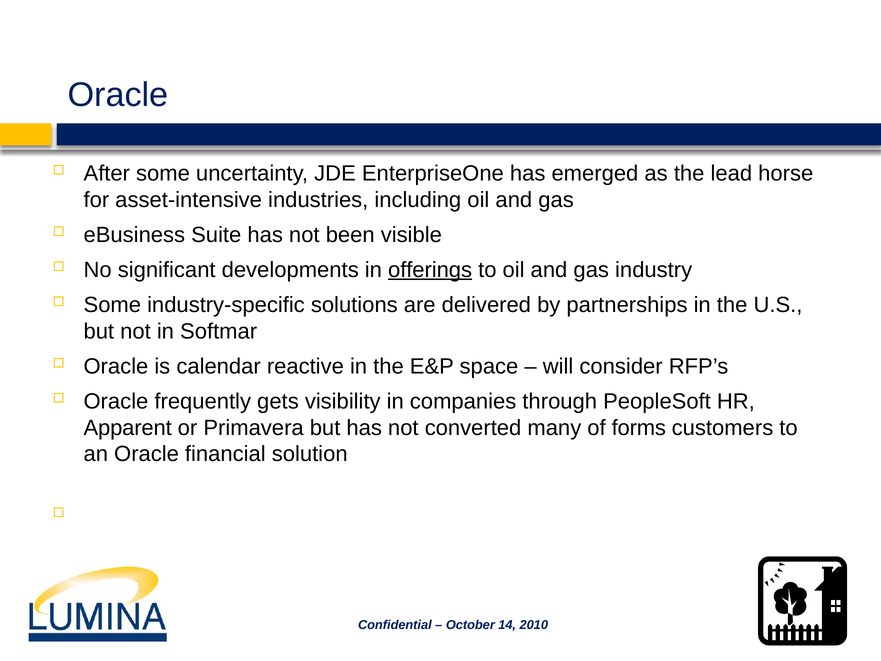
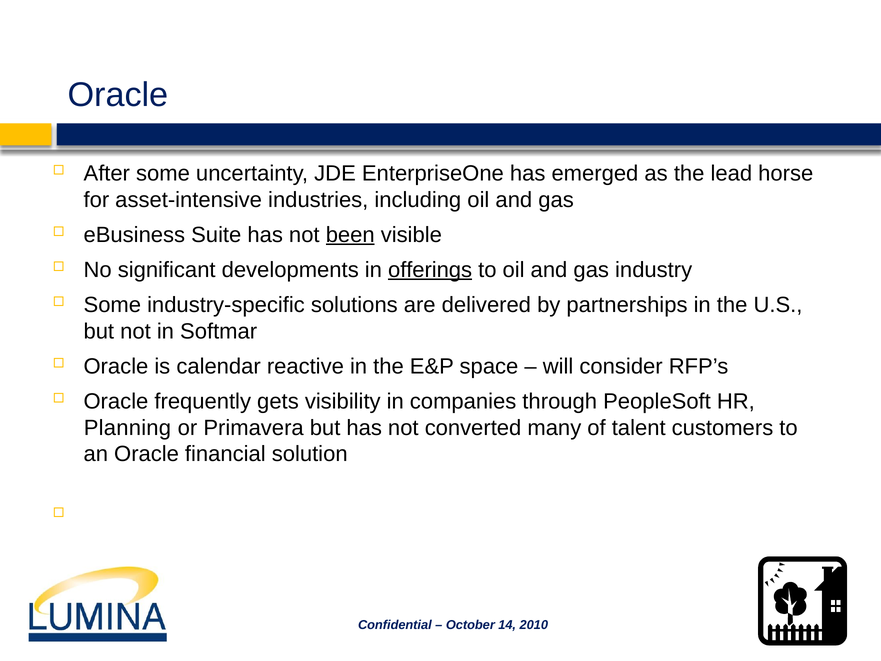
been underline: none -> present
Apparent: Apparent -> Planning
forms: forms -> talent
